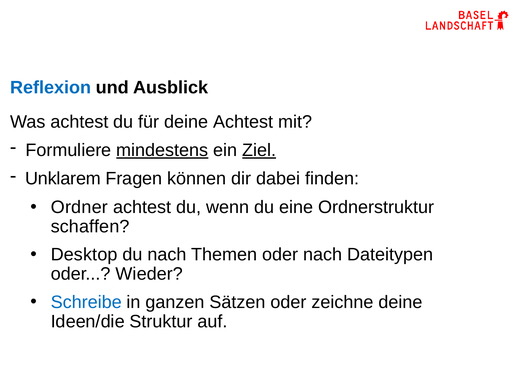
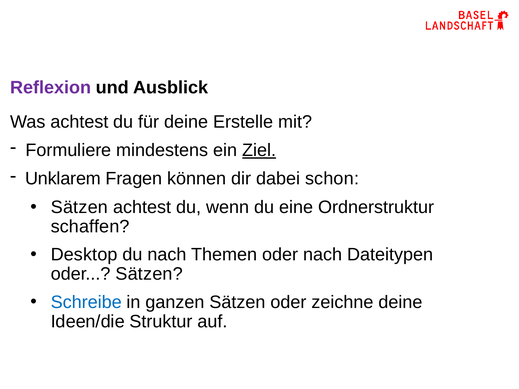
Reflexion colour: blue -> purple
deine Achtest: Achtest -> Erstelle
mindestens underline: present -> none
finden: finden -> schon
Ordner at (79, 207): Ordner -> Sätzen
oder Wieder: Wieder -> Sätzen
